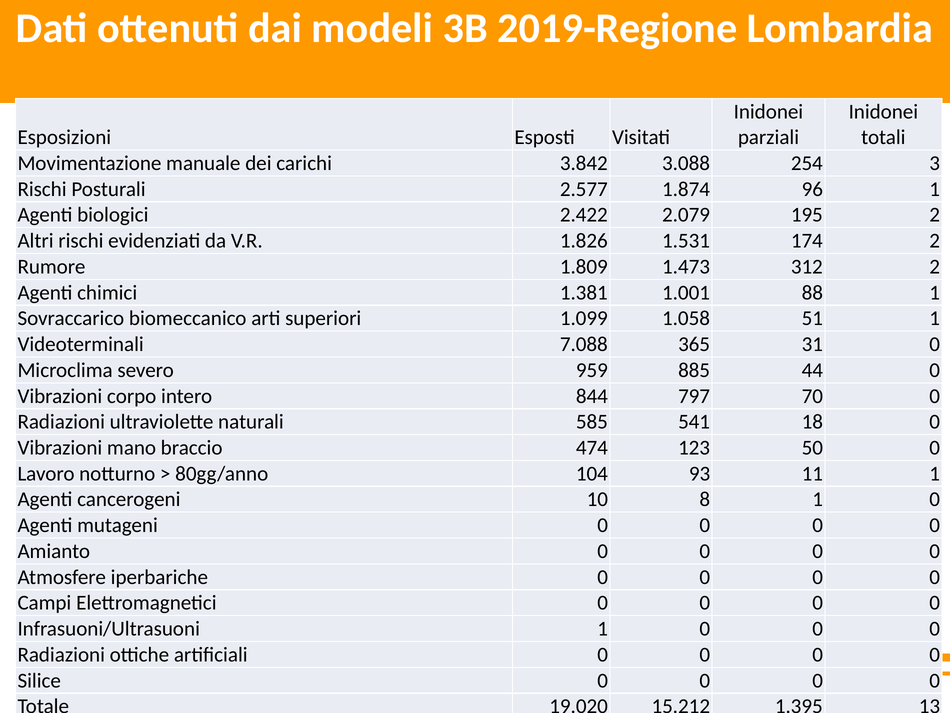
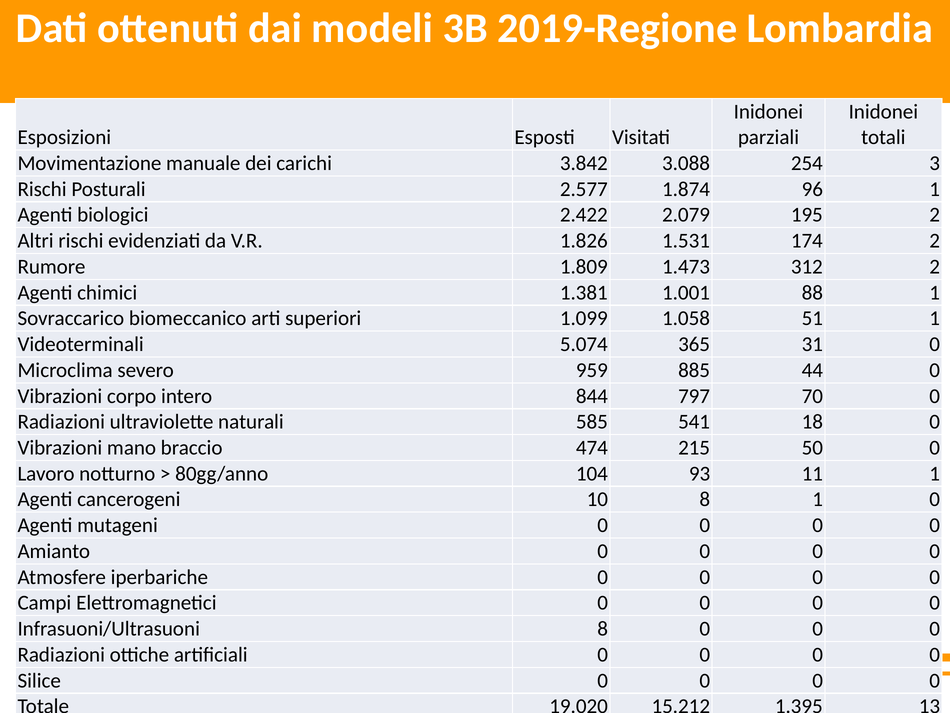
7.088: 7.088 -> 5.074
123: 123 -> 215
Infrasuoni/Ultrasuoni 1: 1 -> 8
